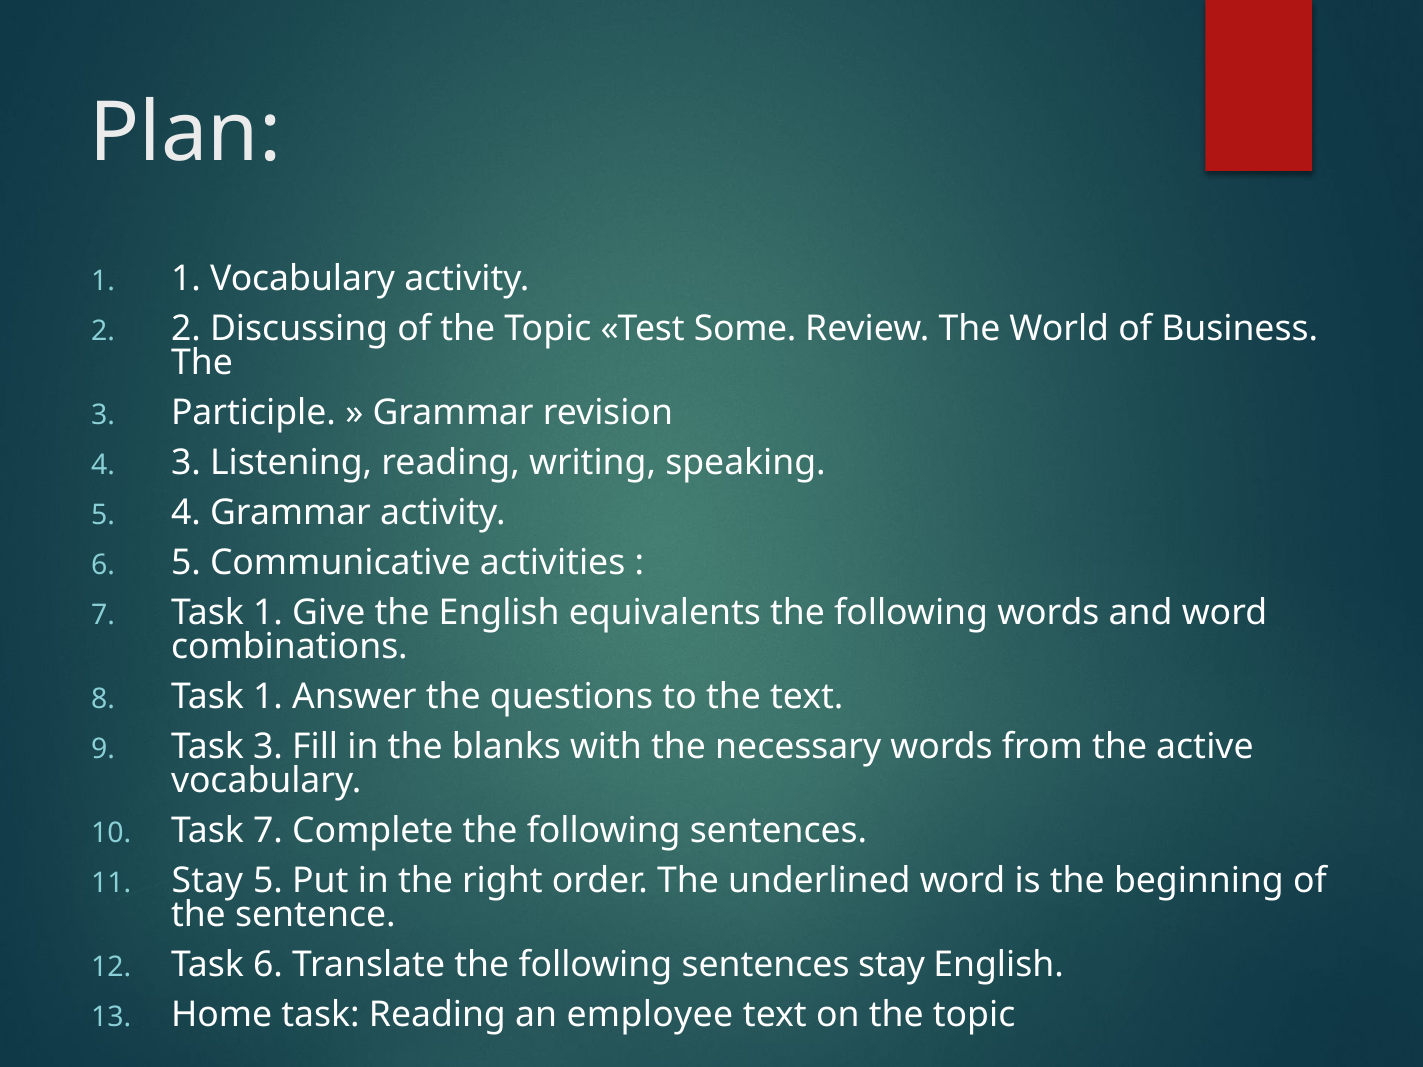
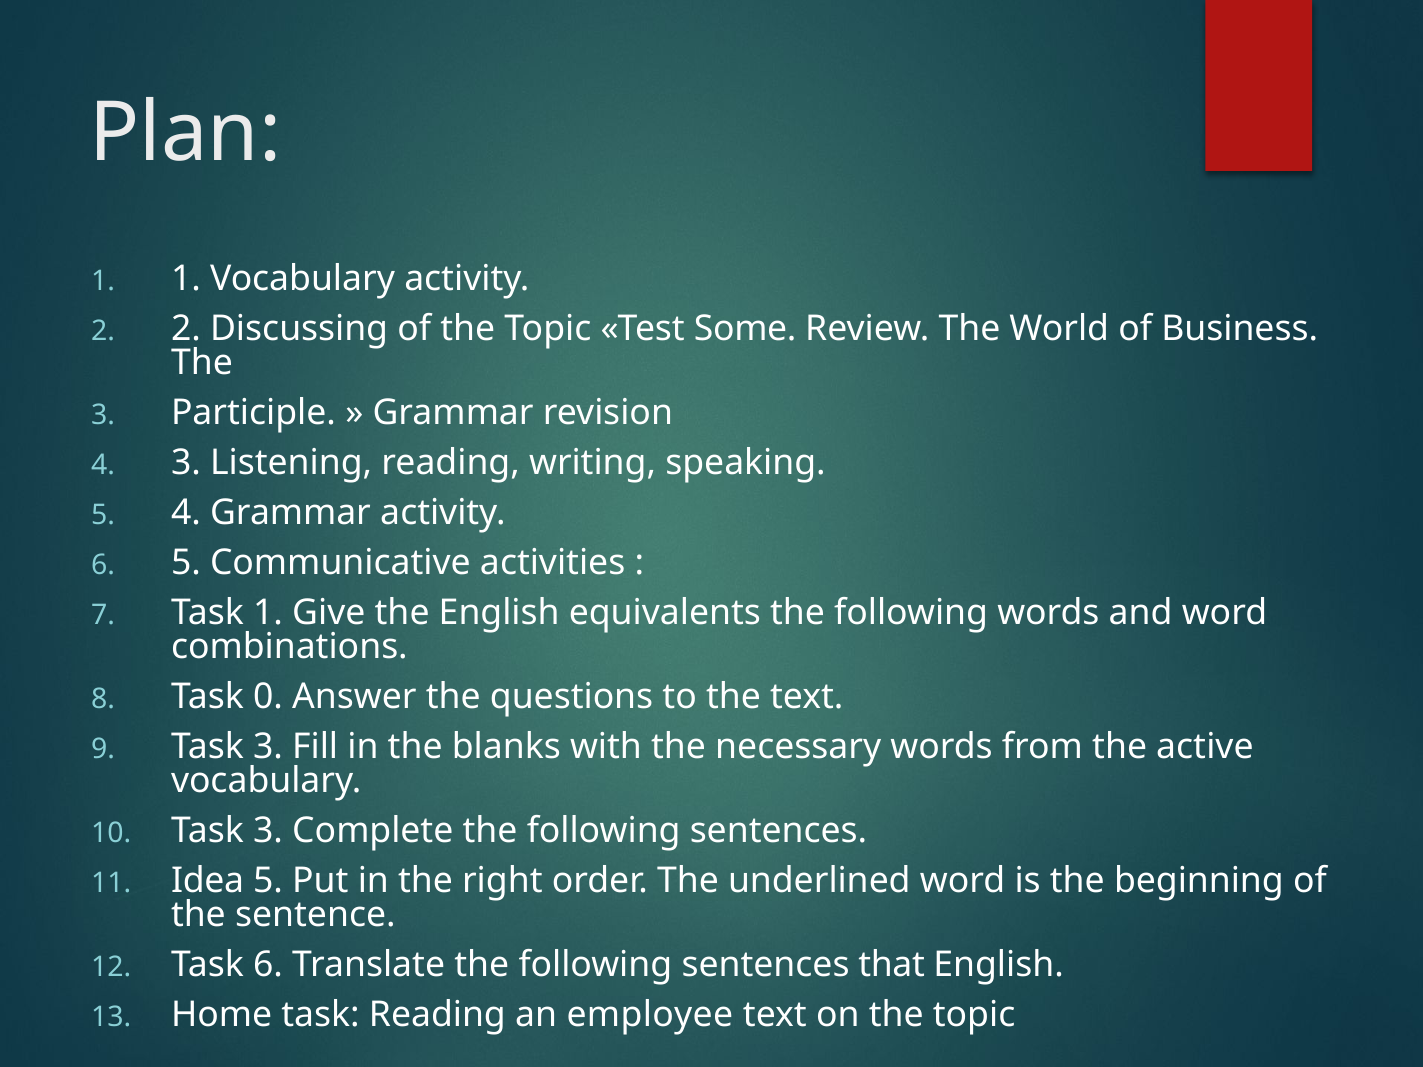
1 at (268, 697): 1 -> 0
7 at (268, 831): 7 -> 3
Stay at (207, 881): Stay -> Idea
sentences stay: stay -> that
